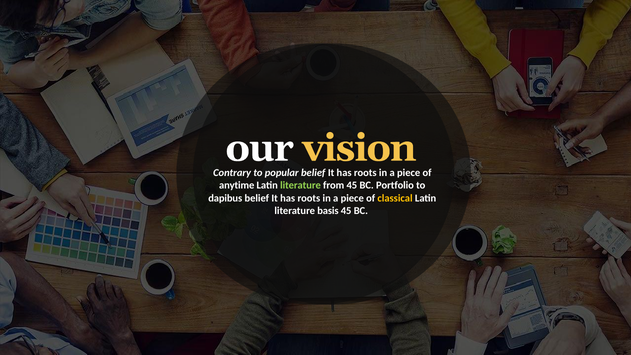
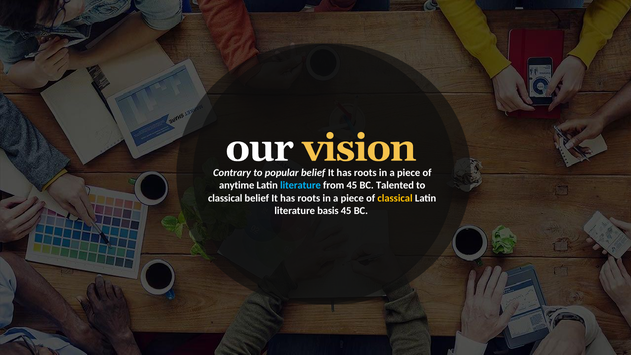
literature at (300, 185) colour: light green -> light blue
Portfolio: Portfolio -> Talented
dapibus at (225, 198): dapibus -> classical
